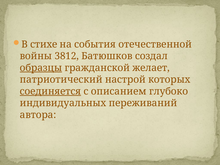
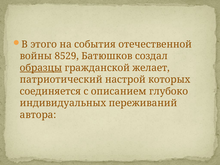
стихе: стихе -> этого
3812: 3812 -> 8529
соединяется underline: present -> none
